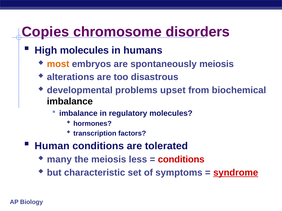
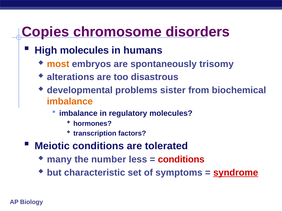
spontaneously meiosis: meiosis -> trisomy
upset: upset -> sister
imbalance at (70, 102) colour: black -> orange
Human: Human -> Meiotic
the meiosis: meiosis -> number
